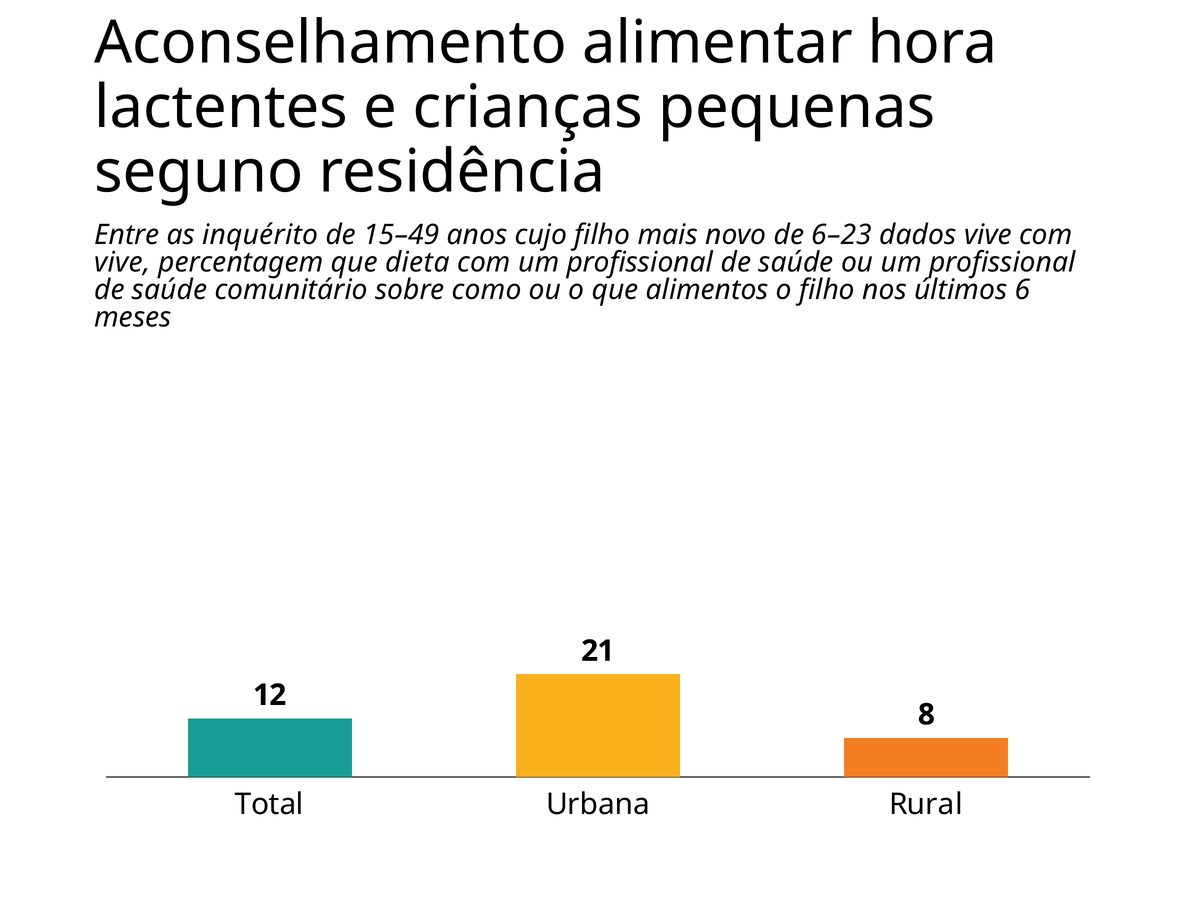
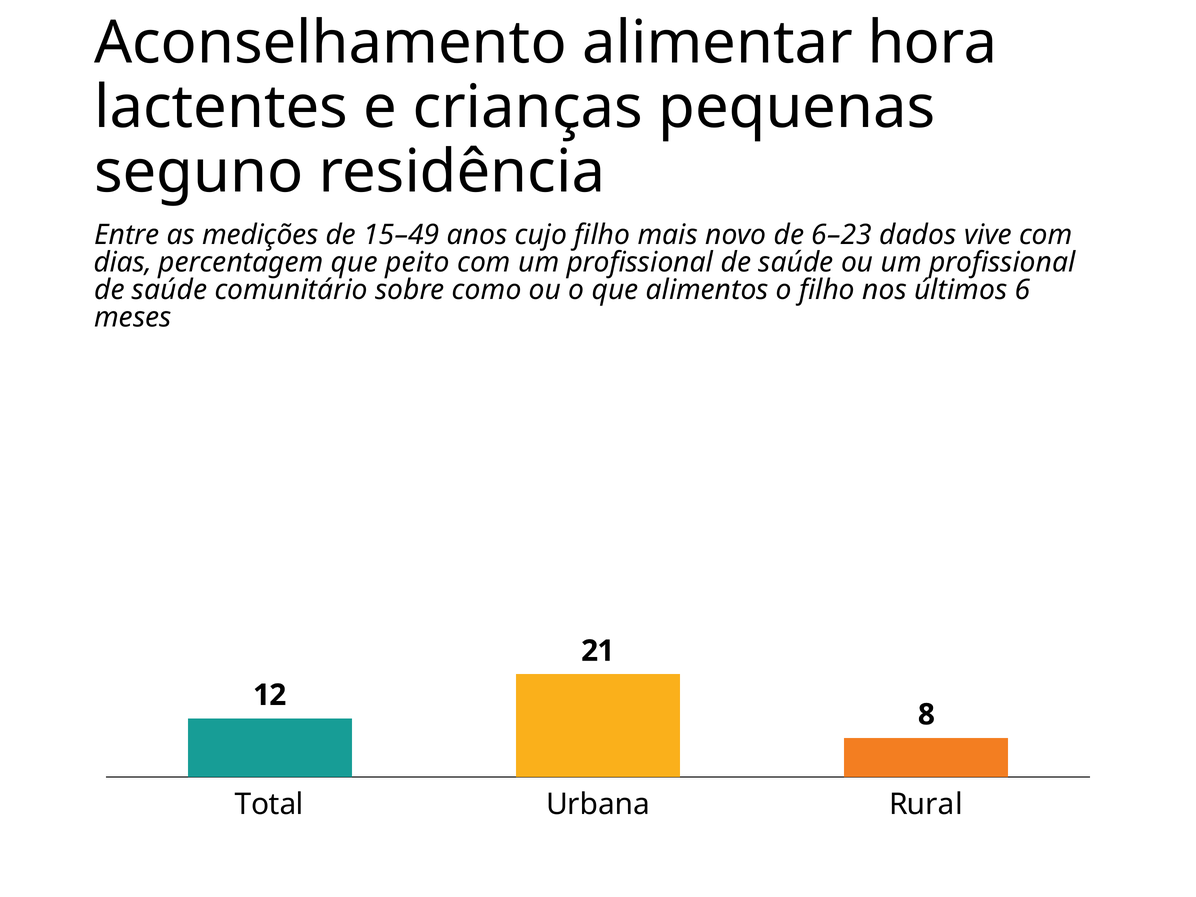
inquérito: inquérito -> medições
vive at (122, 263): vive -> dias
dieta: dieta -> peito
